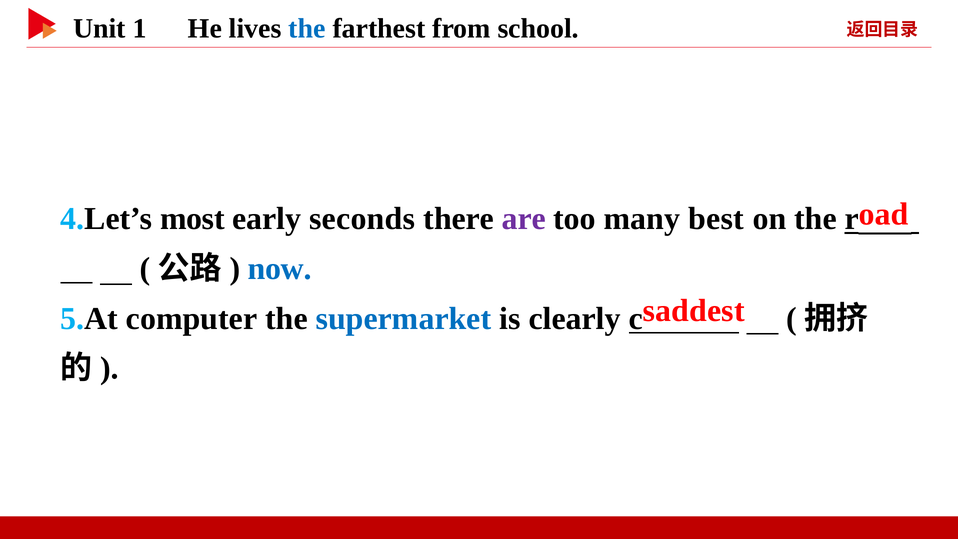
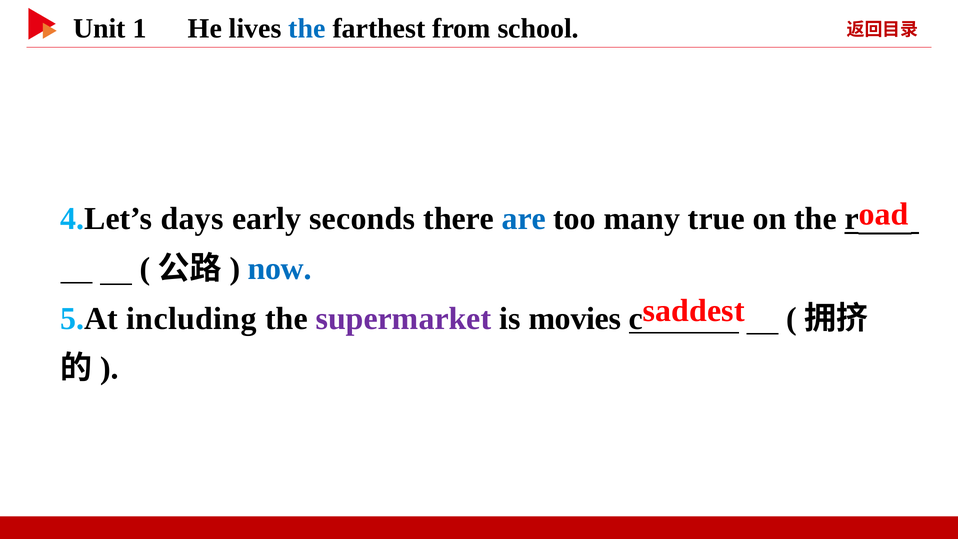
most: most -> days
are colour: purple -> blue
best: best -> true
computer: computer -> including
supermarket colour: blue -> purple
clearly: clearly -> movies
